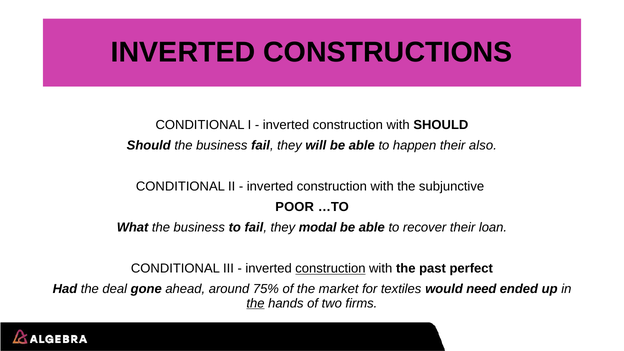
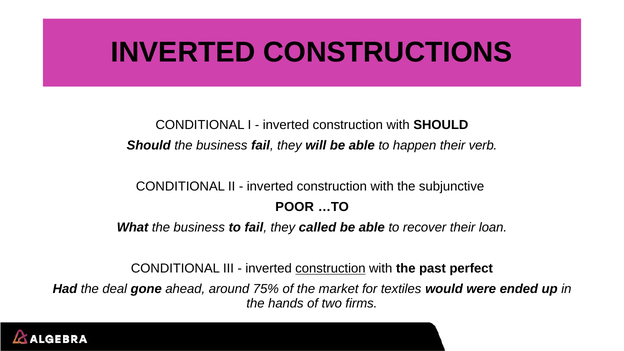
also: also -> verb
modal: modal -> called
need: need -> were
the at (256, 303) underline: present -> none
